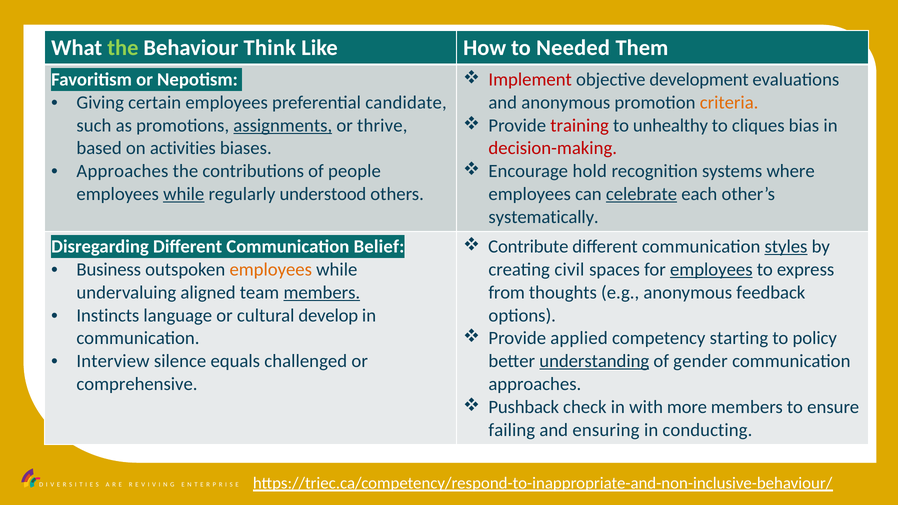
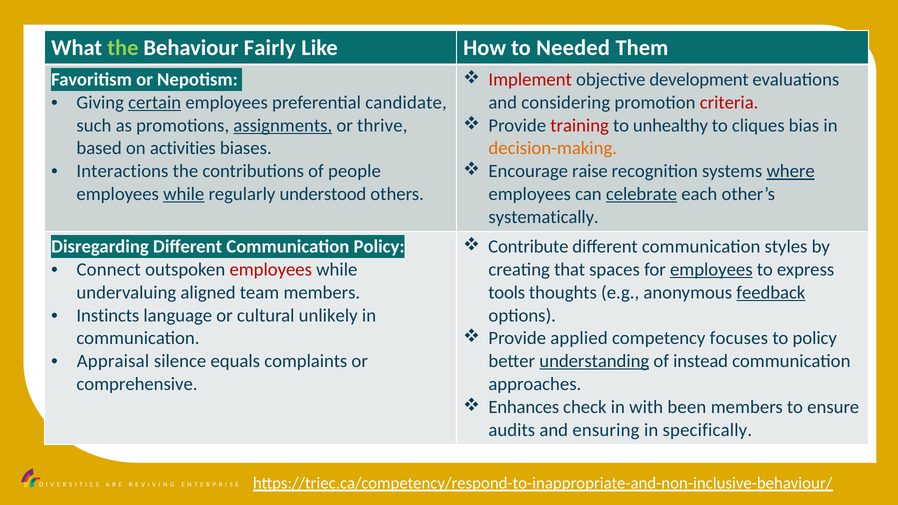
Think: Think -> Fairly
certain underline: none -> present
and anonymous: anonymous -> considering
criteria colour: orange -> red
decision-making colour: red -> orange
hold: hold -> raise
where underline: none -> present
Approaches at (122, 171): Approaches -> Interactions
styles underline: present -> none
Communication Belief: Belief -> Policy
Business: Business -> Connect
employees at (271, 270) colour: orange -> red
civil: civil -> that
members at (322, 292) underline: present -> none
from: from -> tools
feedback underline: none -> present
develop: develop -> unlikely
starting: starting -> focuses
Interview: Interview -> Appraisal
challenged: challenged -> complaints
gender: gender -> instead
Pushback: Pushback -> Enhances
more: more -> been
failing: failing -> audits
conducting: conducting -> specifically
